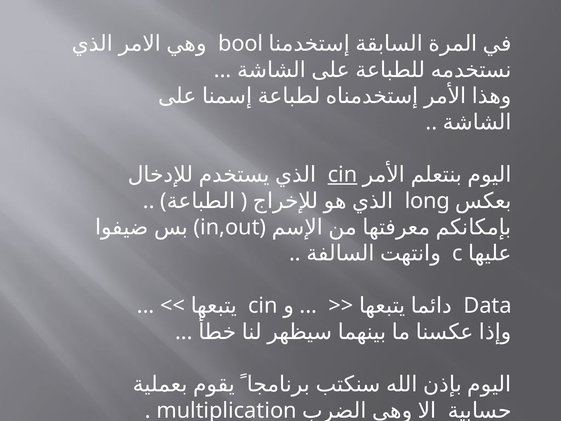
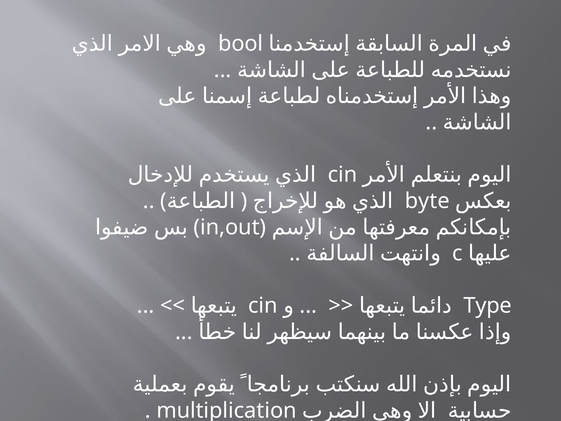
cin at (343, 175) underline: present -> none
long: long -> byte
Data: Data -> Type
